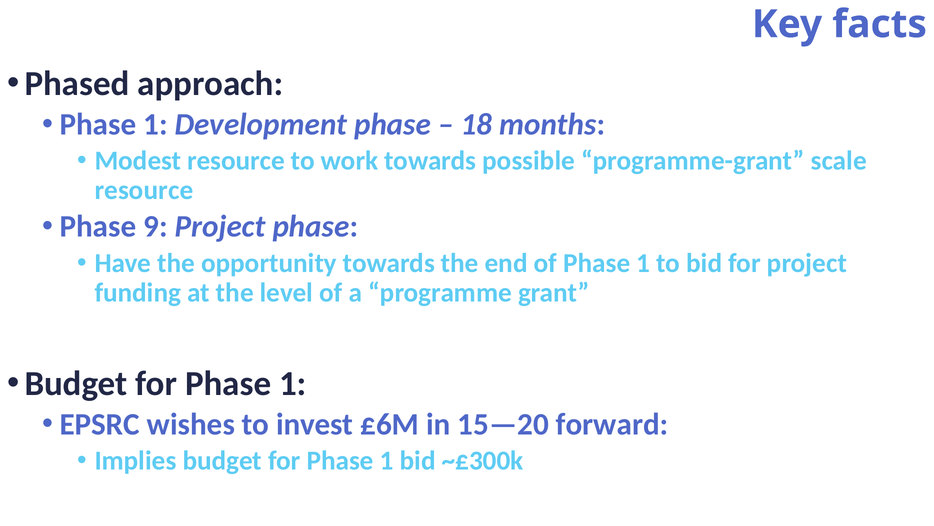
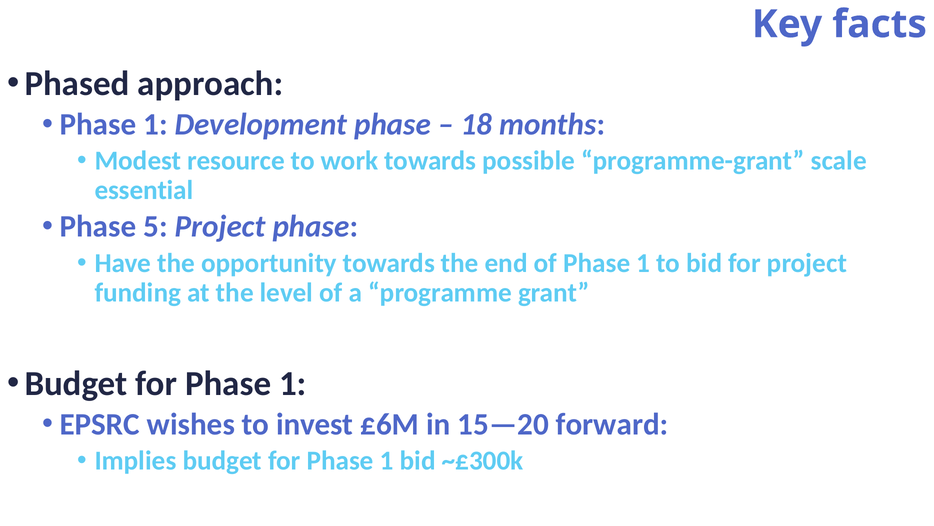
resource at (144, 190): resource -> essential
9: 9 -> 5
